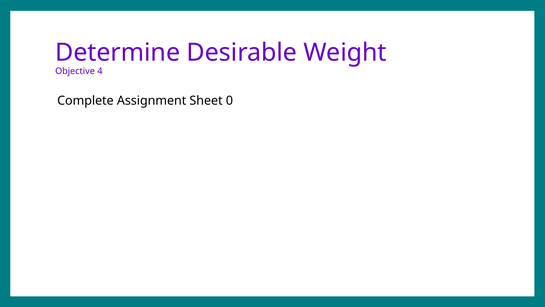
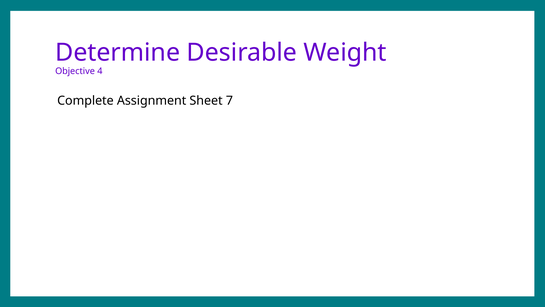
0: 0 -> 7
